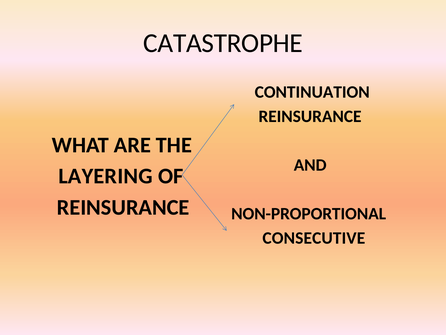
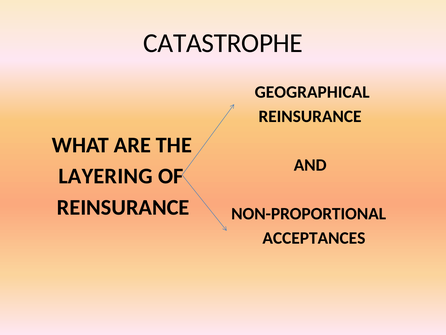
CONTINUATION: CONTINUATION -> GEOGRAPHICAL
CONSECUTIVE: CONSECUTIVE -> ACCEPTANCES
